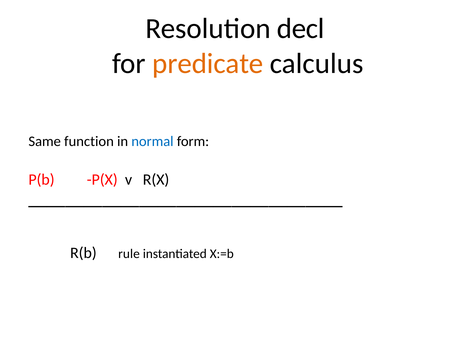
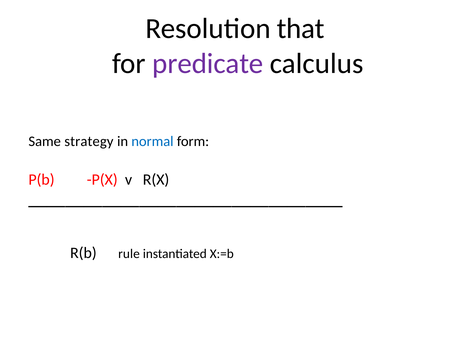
decl: decl -> that
predicate colour: orange -> purple
function: function -> strategy
